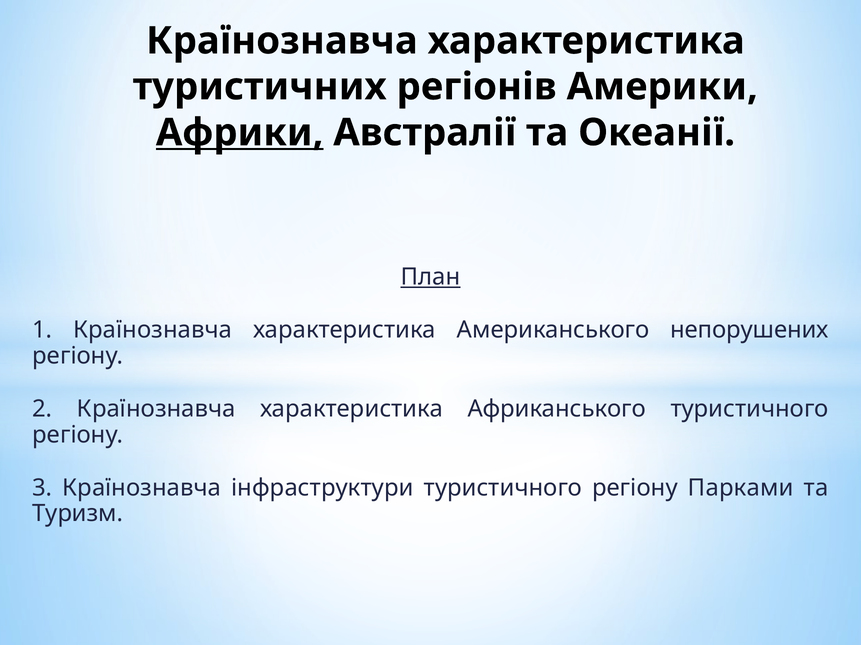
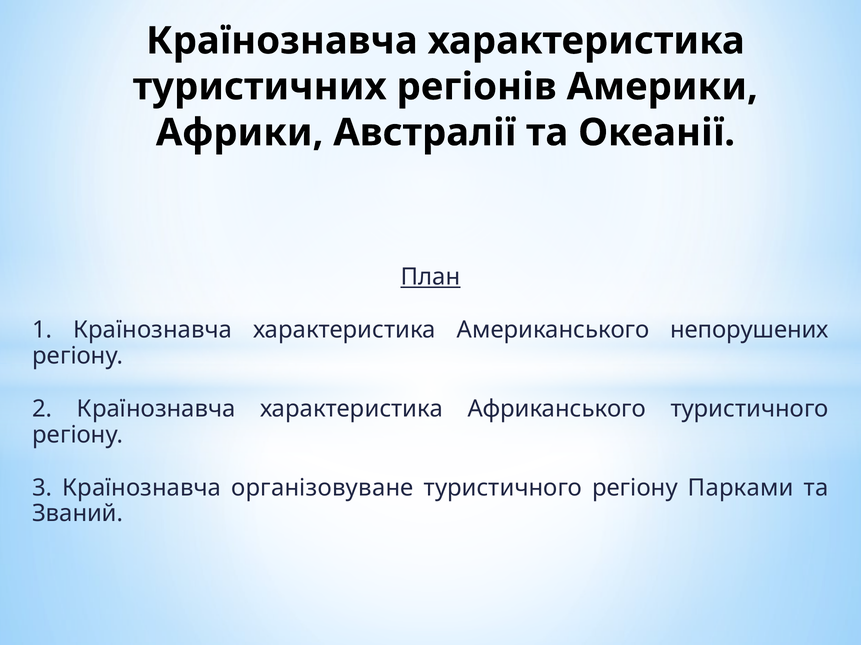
Африки underline: present -> none
інфраструктури: інфраструктури -> організовуване
Туризм: Туризм -> Званий
